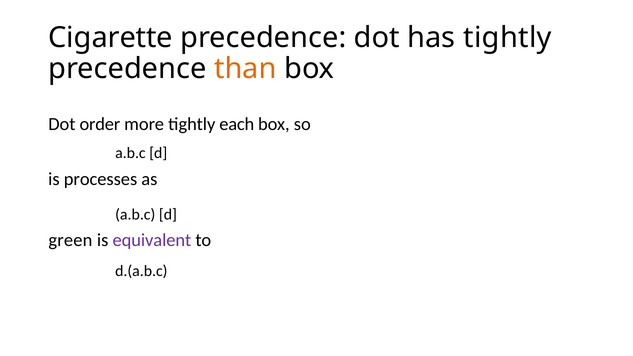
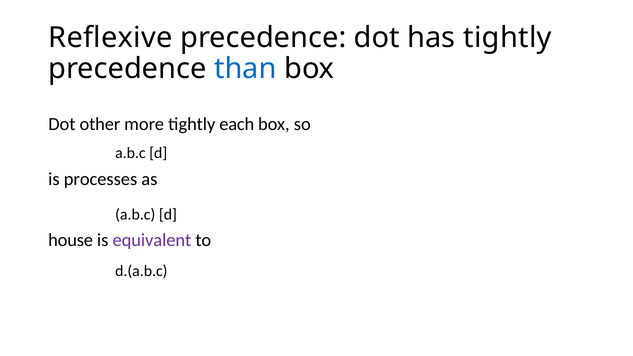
Cigarette: Cigarette -> Reflexive
than colour: orange -> blue
order: order -> other
green: green -> house
